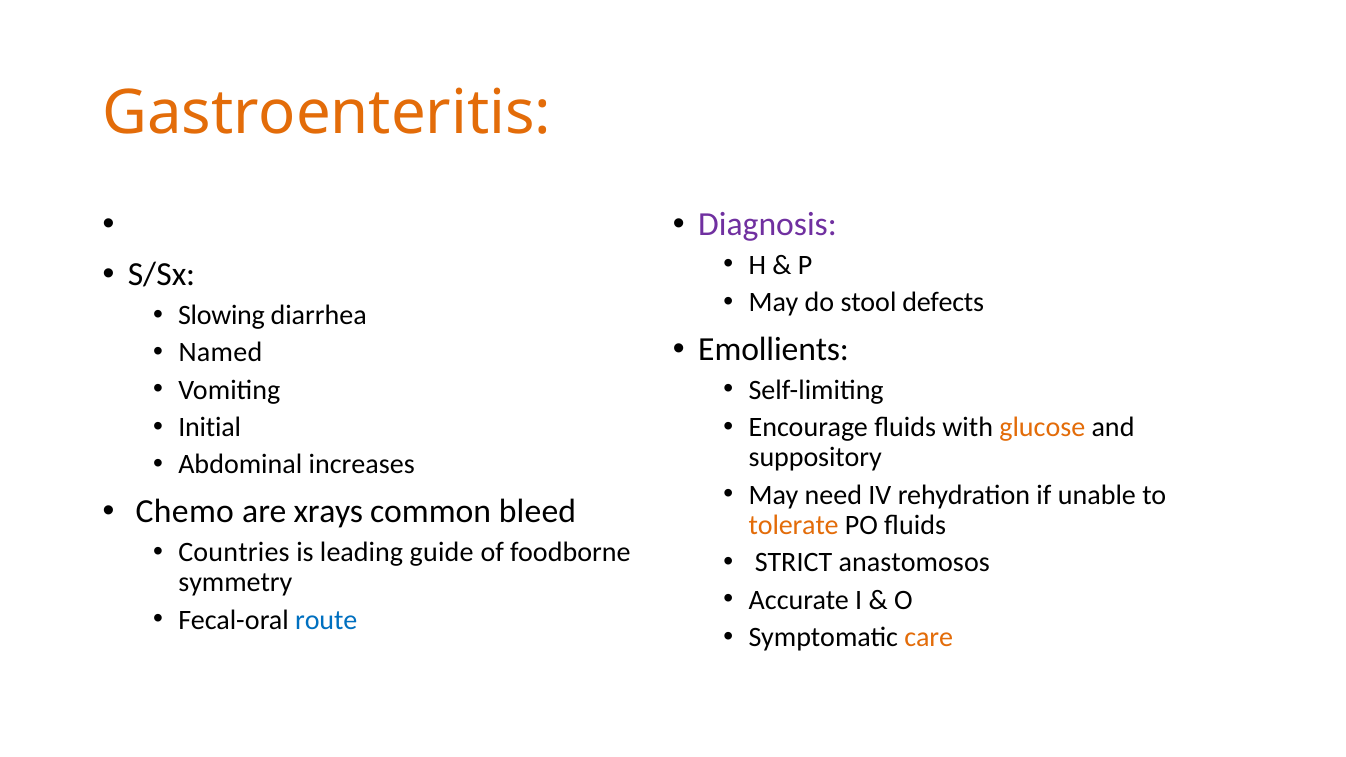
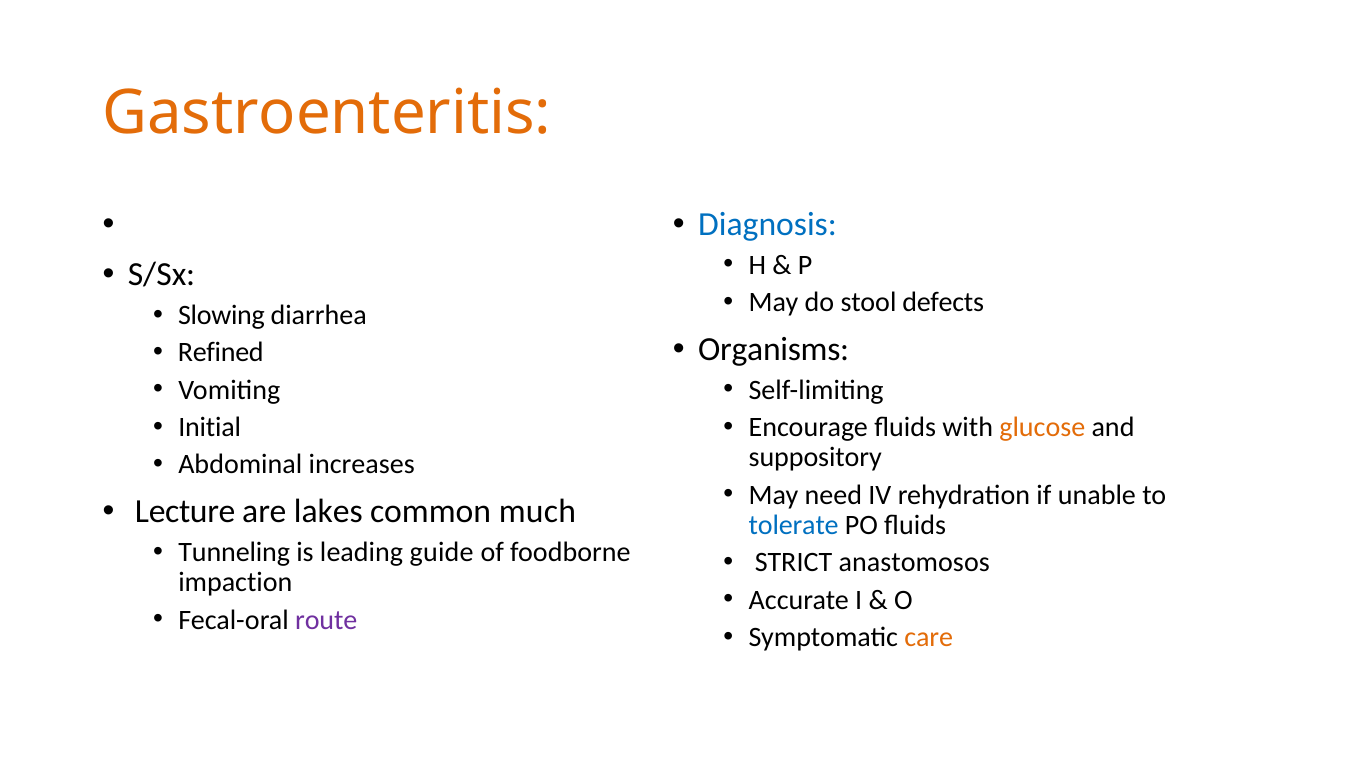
Diagnosis colour: purple -> blue
Emollients: Emollients -> Organisms
Named: Named -> Refined
Chemo: Chemo -> Lecture
xrays: xrays -> lakes
bleed: bleed -> much
tolerate colour: orange -> blue
Countries: Countries -> Tunneling
symmetry: symmetry -> impaction
route colour: blue -> purple
